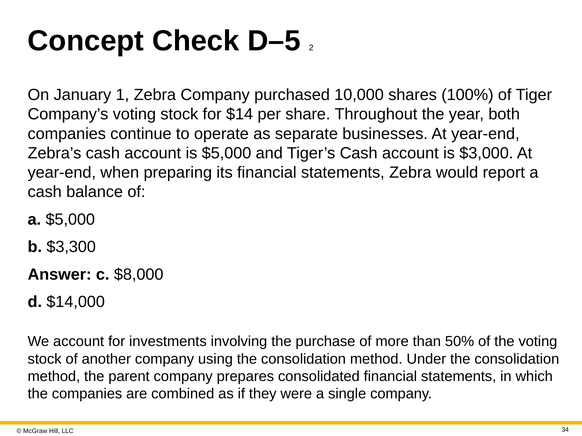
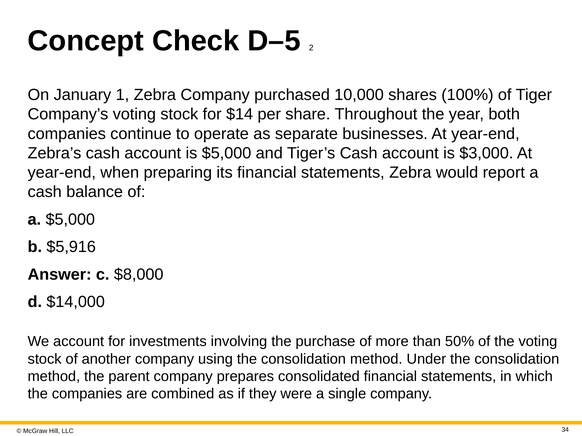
$3,300: $3,300 -> $5,916
